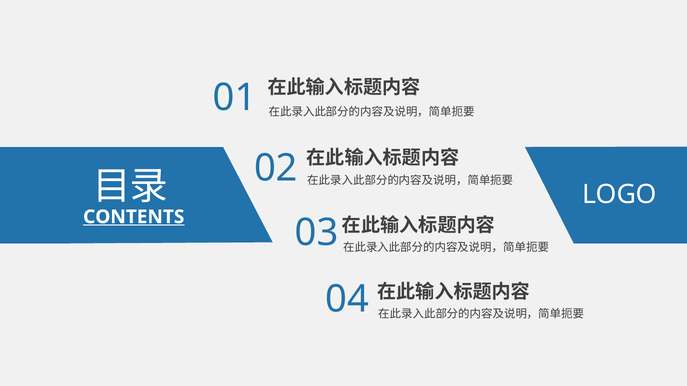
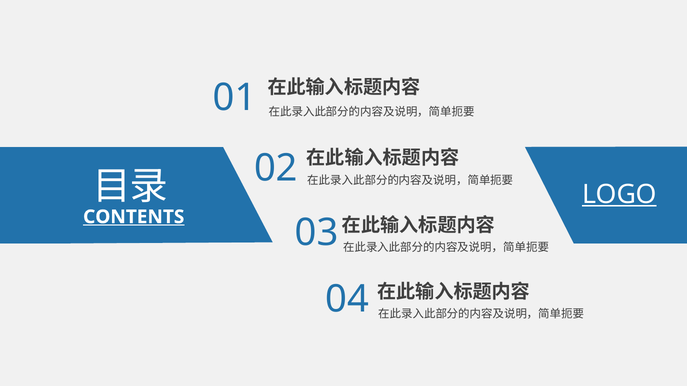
LOGO underline: none -> present
